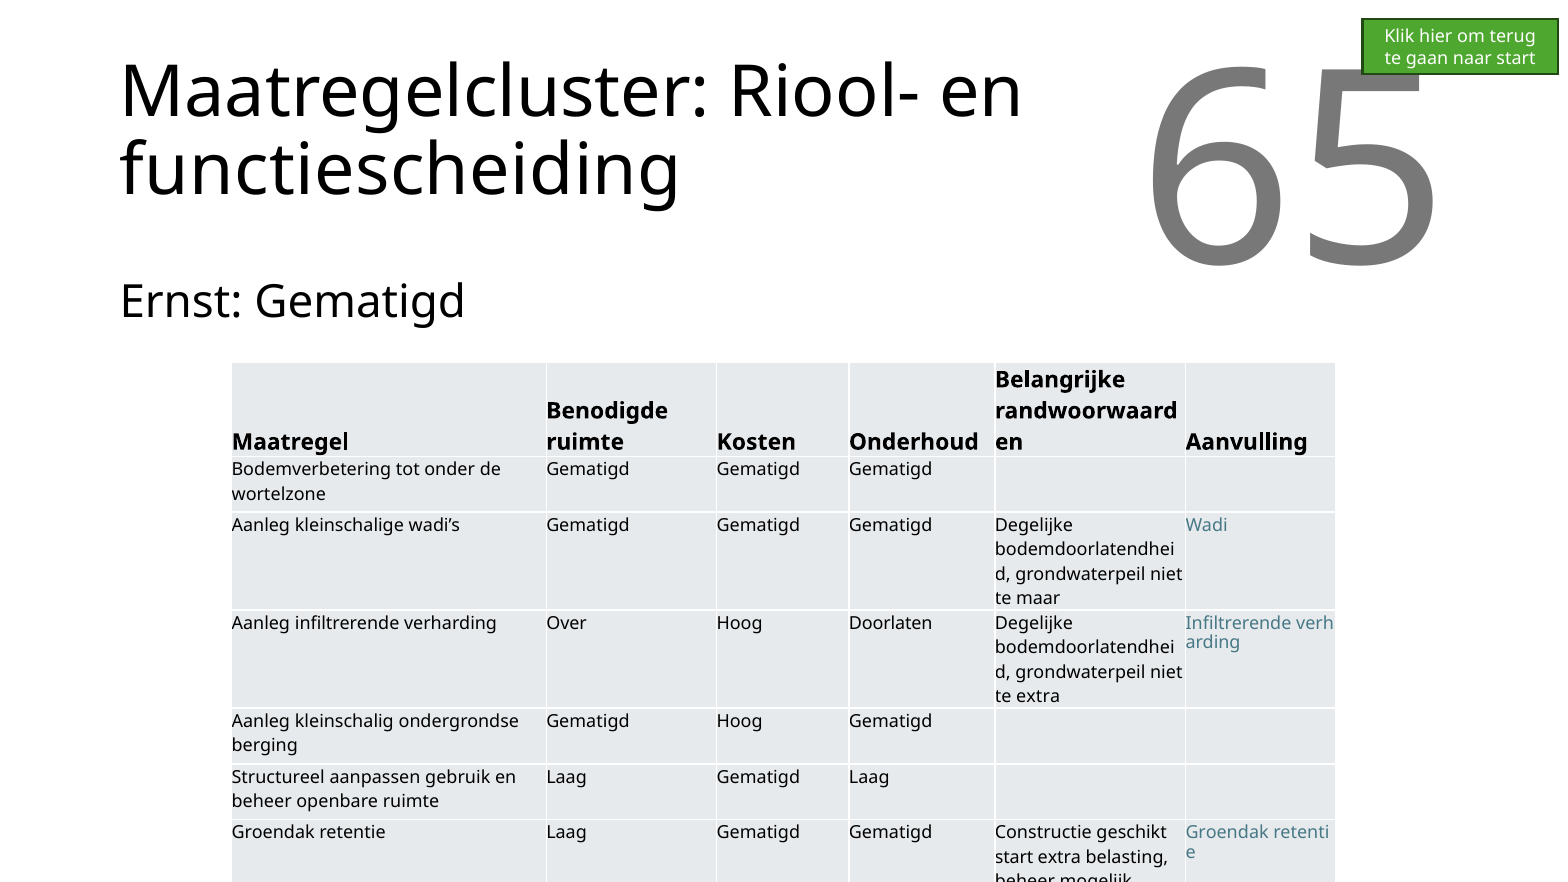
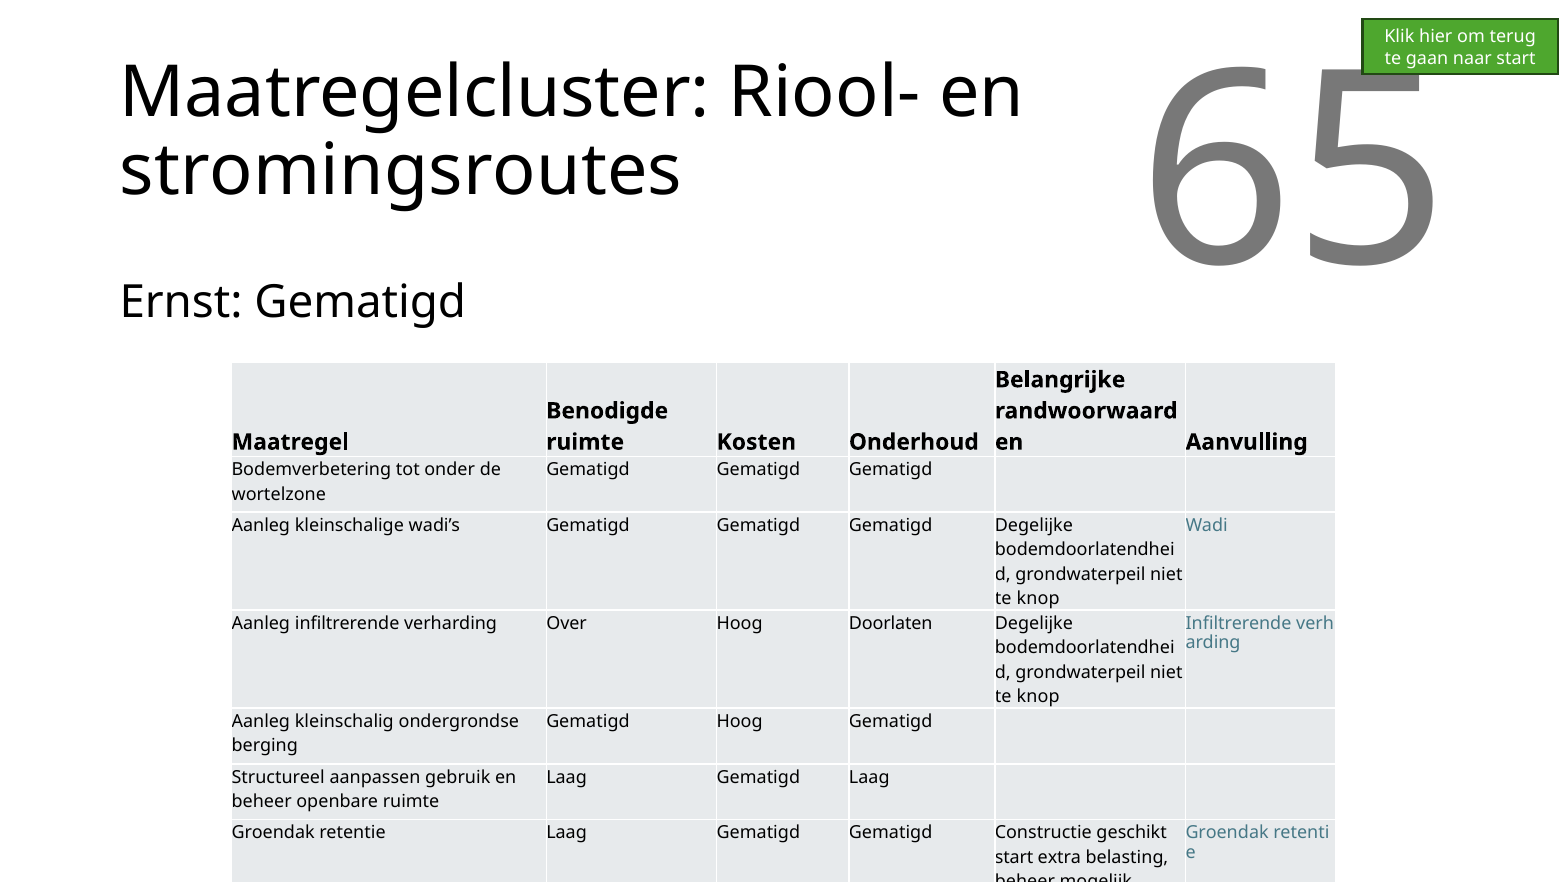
functiescheiding: functiescheiding -> stromingsroutes
maar at (1038, 599): maar -> knop
extra at (1038, 697): extra -> knop
